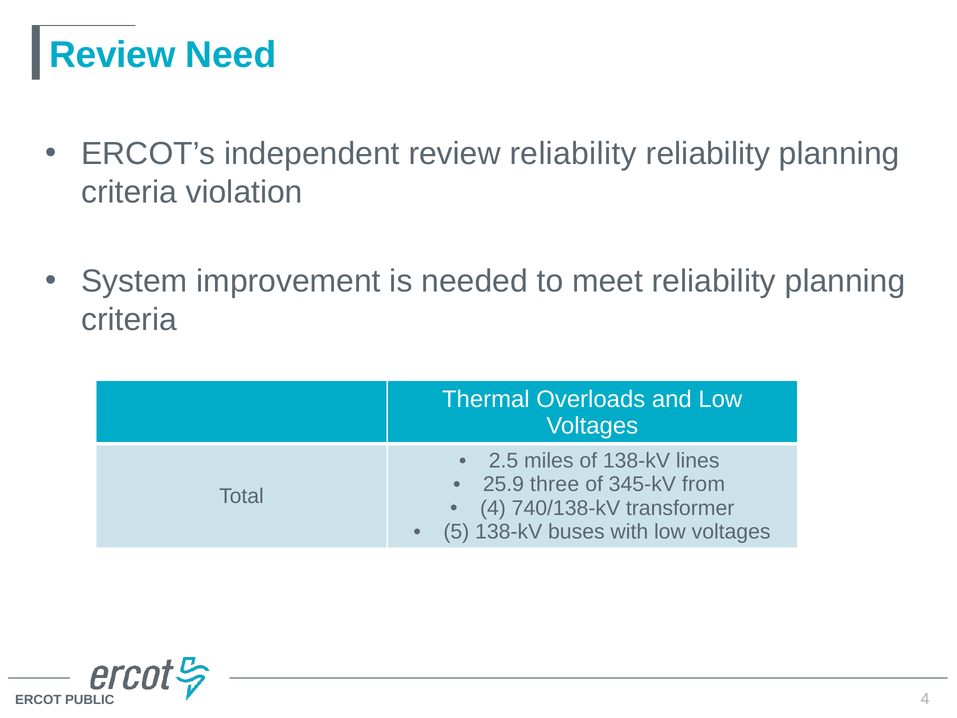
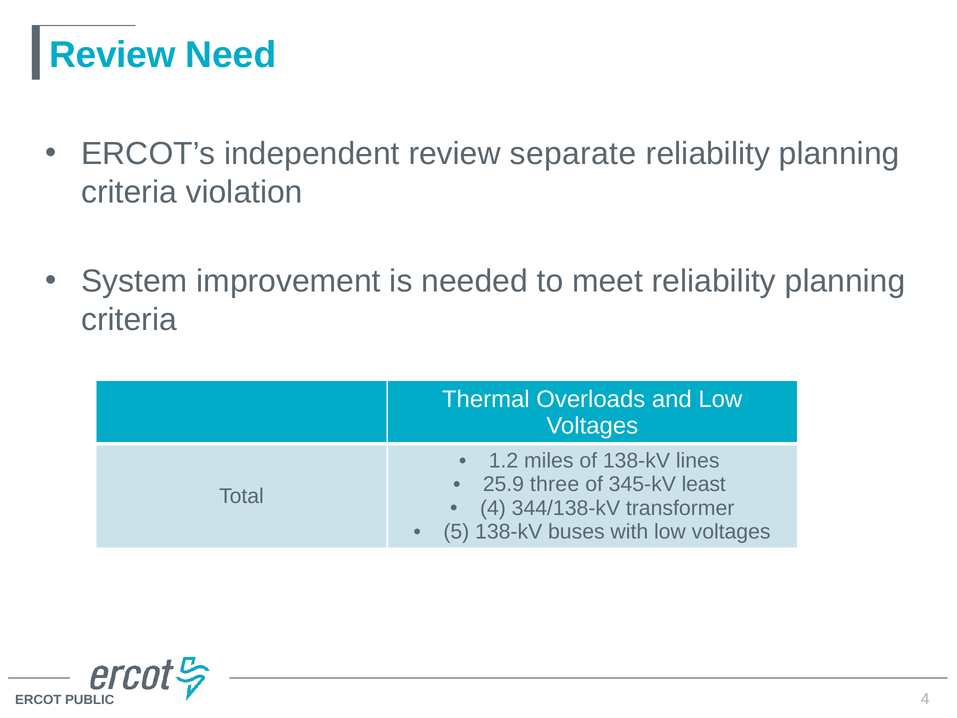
review reliability: reliability -> separate
2.5: 2.5 -> 1.2
from: from -> least
740/138-kV: 740/138-kV -> 344/138-kV
